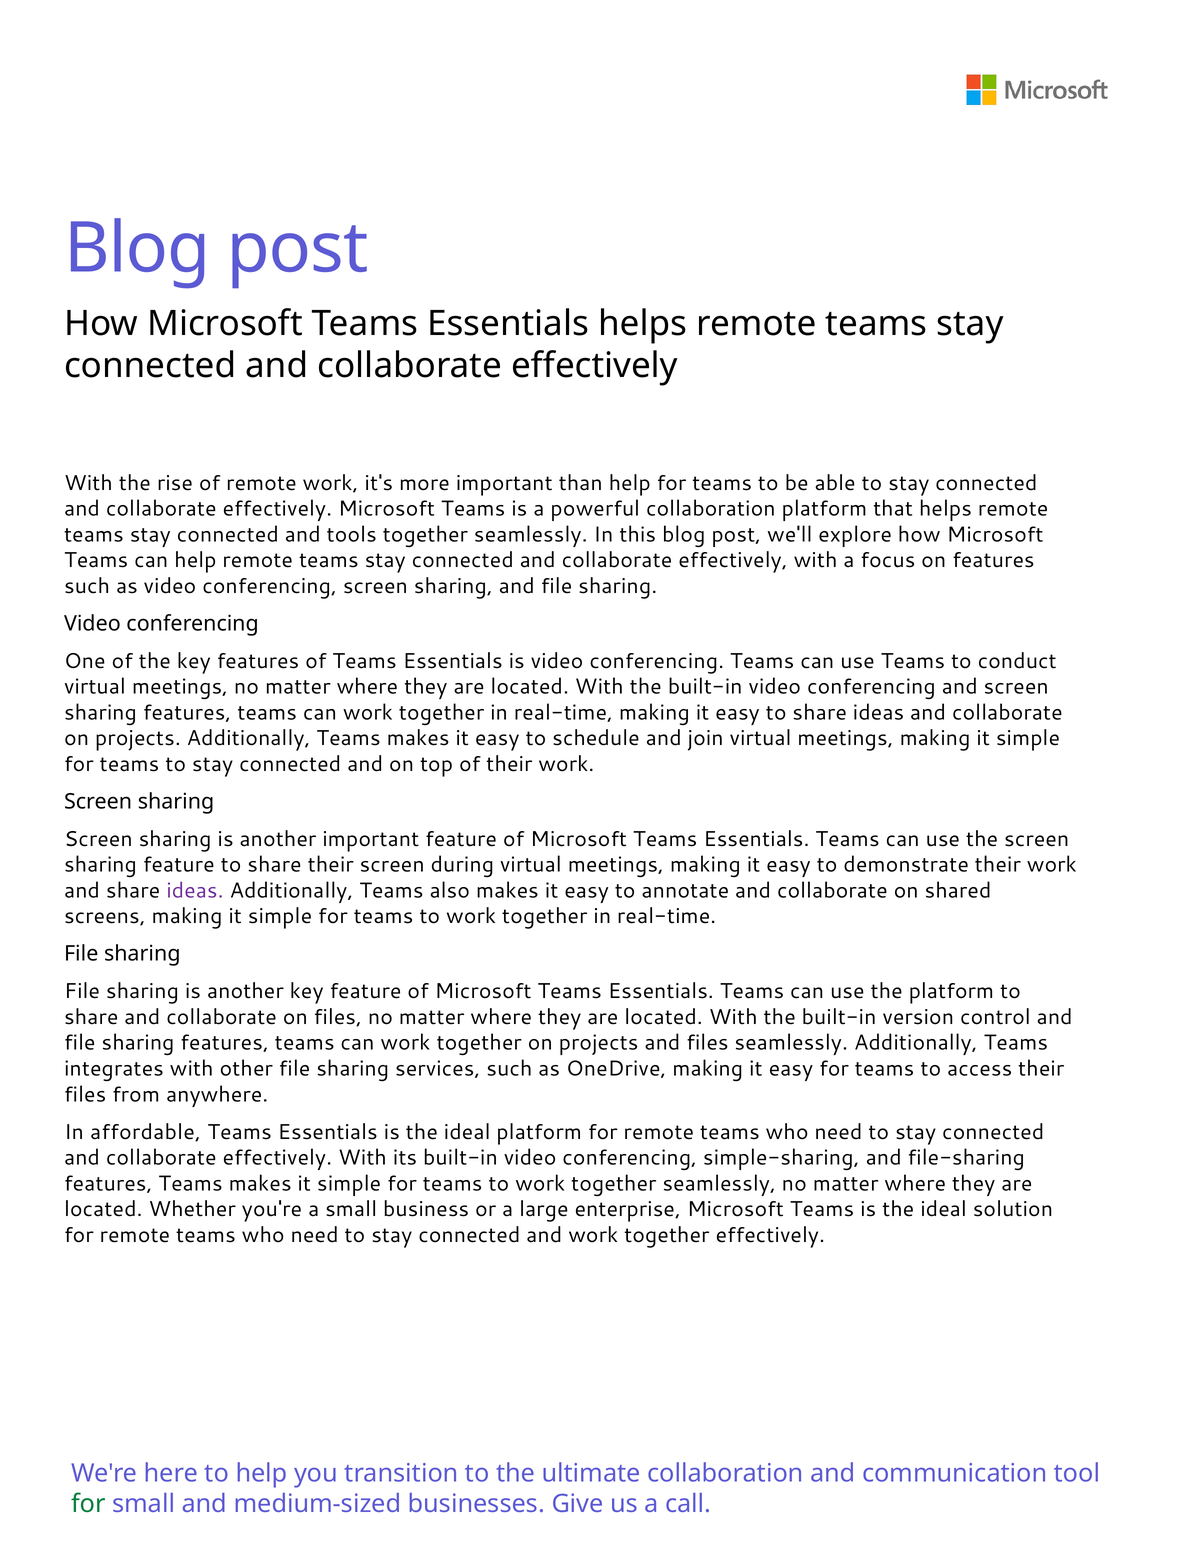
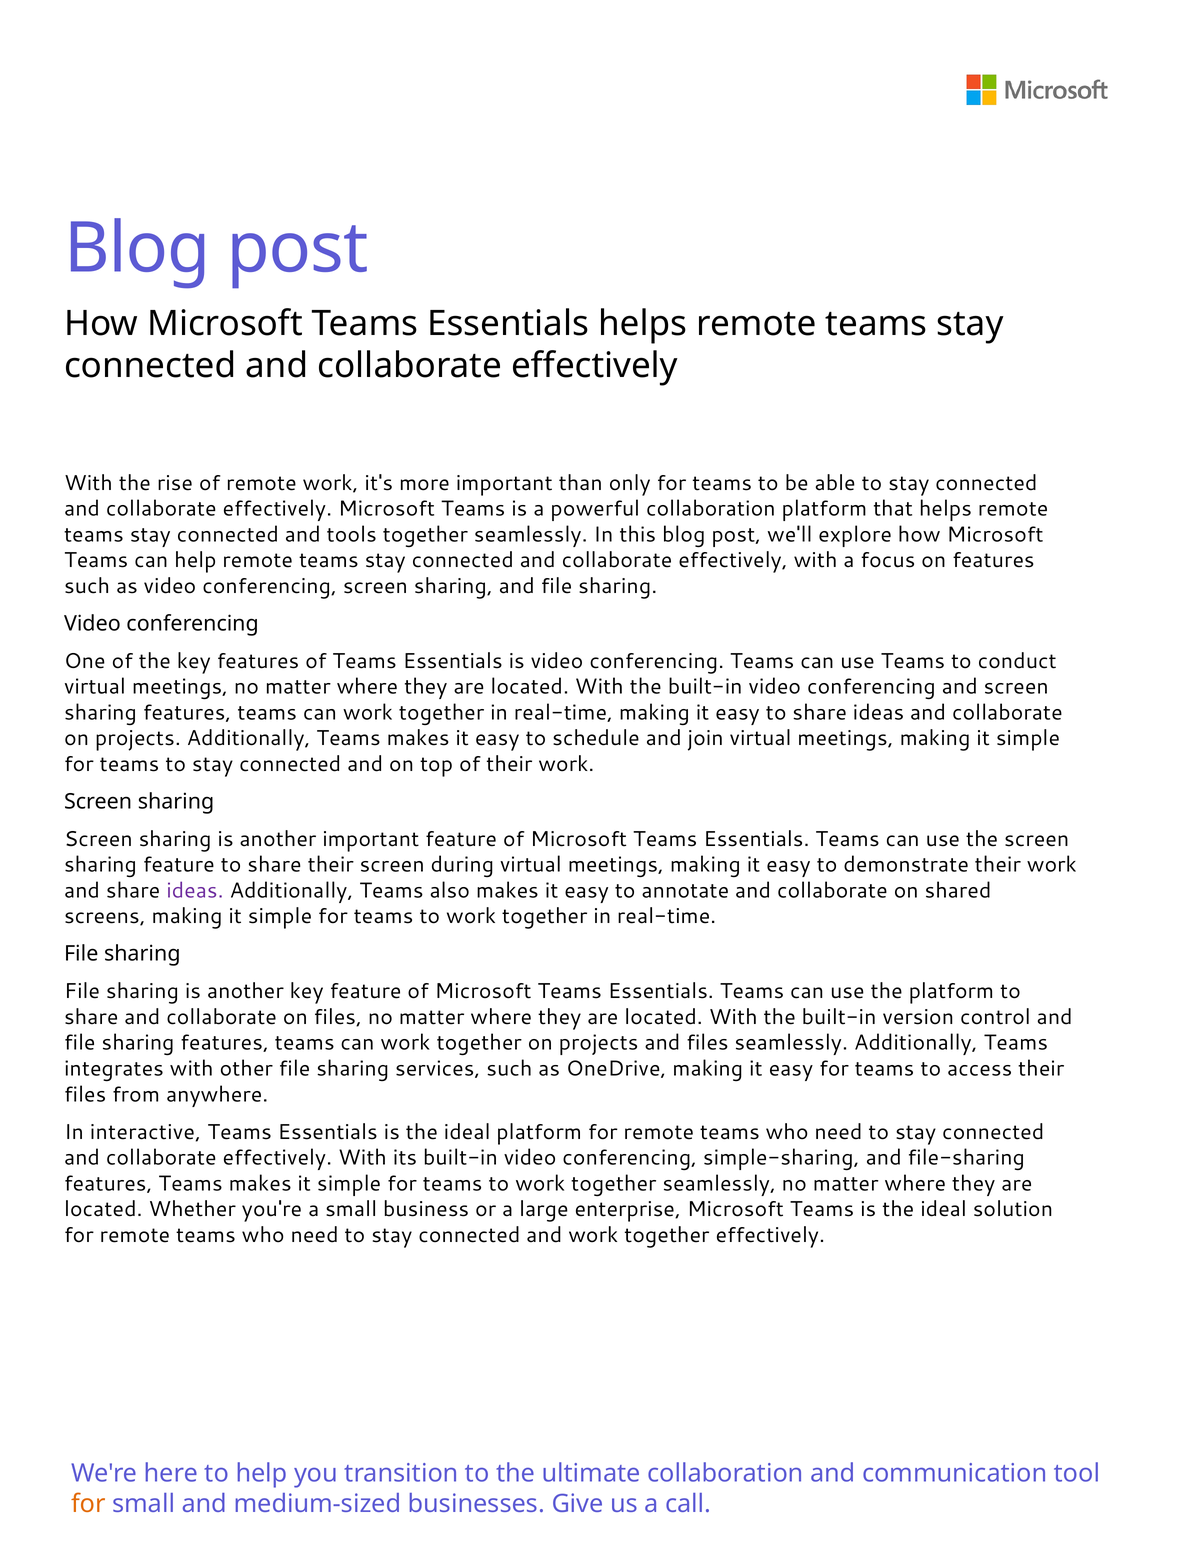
than help: help -> only
affordable: affordable -> interactive
for at (88, 1504) colour: green -> orange
